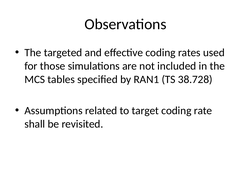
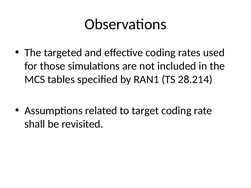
38.728: 38.728 -> 28.214
